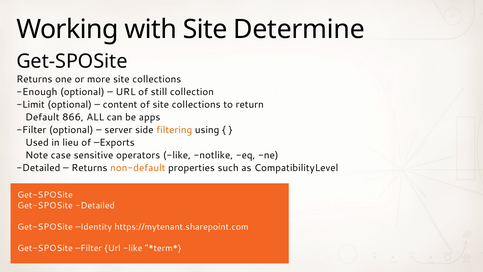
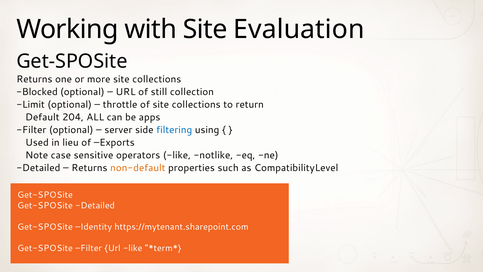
Determine: Determine -> Evaluation
Enough: Enough -> Blocked
content: content -> throttle
866: 866 -> 204
filtering colour: orange -> blue
